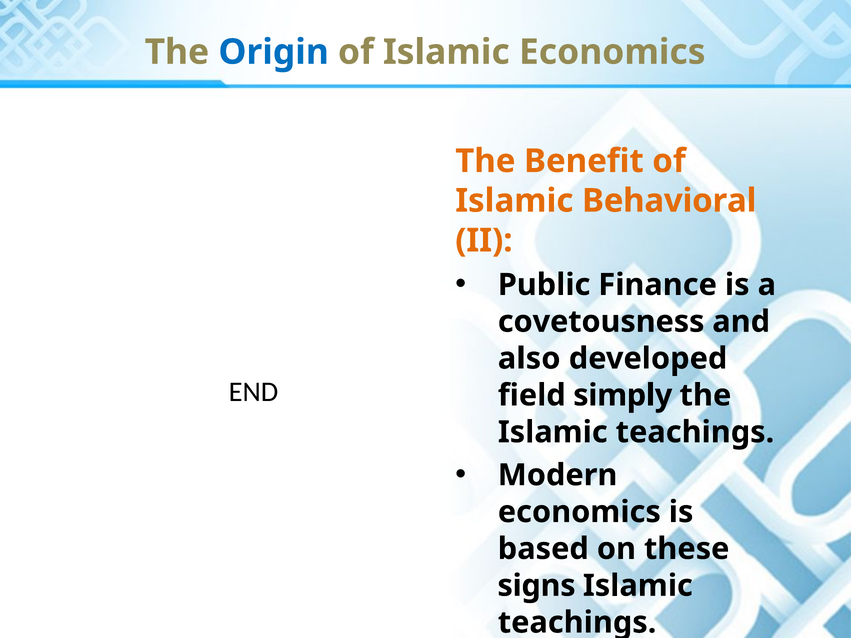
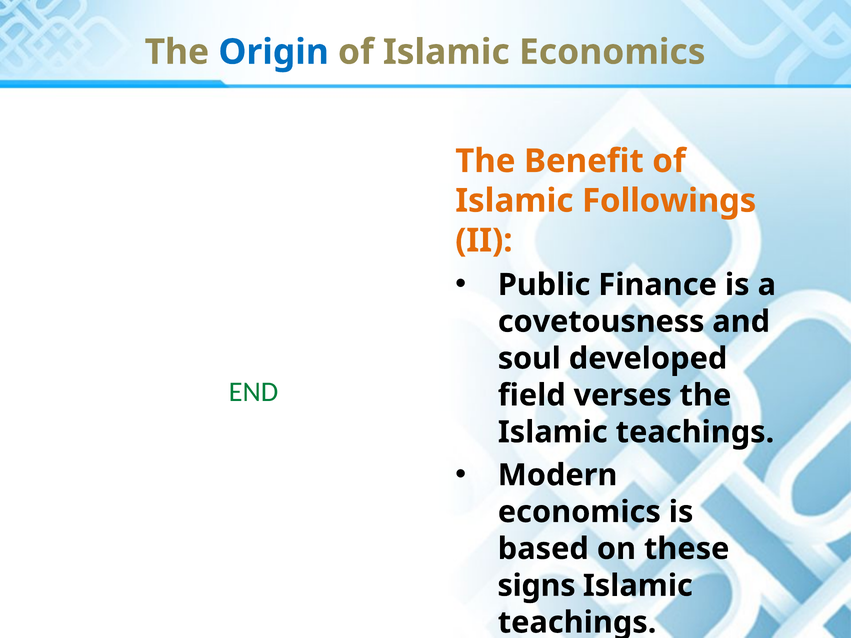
Behavioral: Behavioral -> Followings
also: also -> soul
END colour: black -> green
simply: simply -> verses
